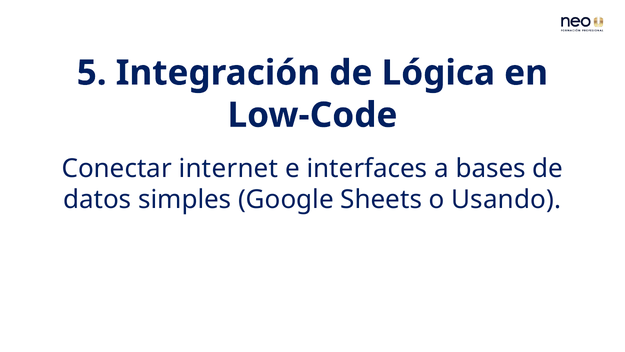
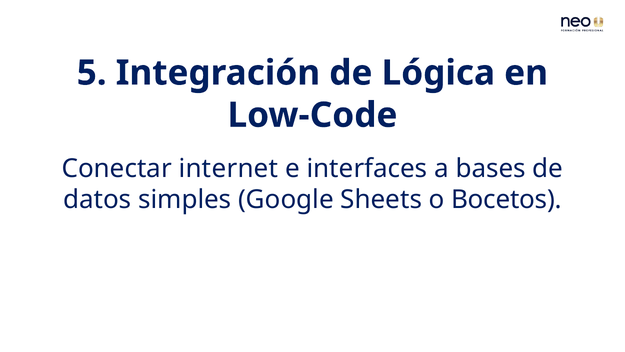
Usando: Usando -> Bocetos
